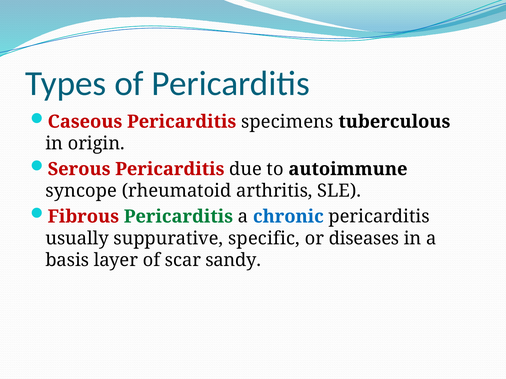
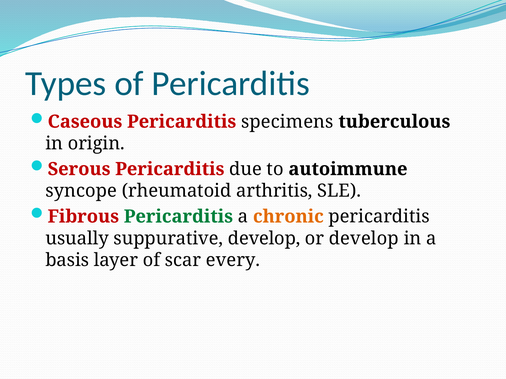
chronic colour: blue -> orange
suppurative specific: specific -> develop
or diseases: diseases -> develop
sandy: sandy -> every
